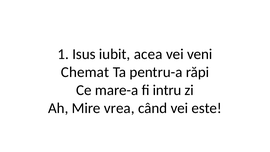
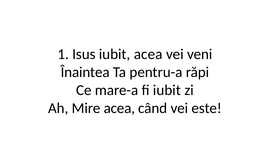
Chemat: Chemat -> Înaintea
fi intru: intru -> iubit
Mire vrea: vrea -> acea
